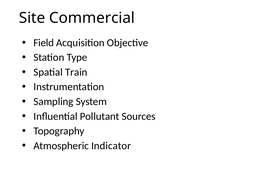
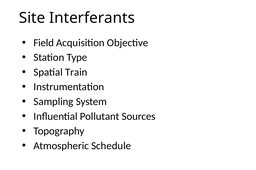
Commercial: Commercial -> Interferants
Indicator: Indicator -> Schedule
